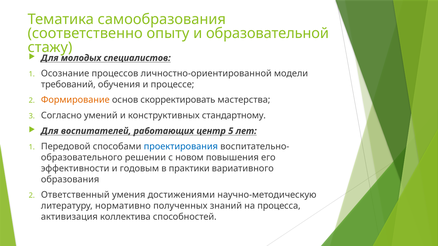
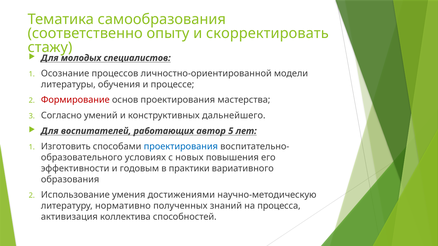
образовательной: образовательной -> скорректировать
требований: требований -> литературы
Формирование colour: orange -> red
основ скорректировать: скорректировать -> проектирования
стандартному: стандартному -> дальнейшего
центр: центр -> автор
Передовой: Передовой -> Изготовить
решении: решении -> условиях
новом: новом -> новых
Ответственный: Ответственный -> Использование
